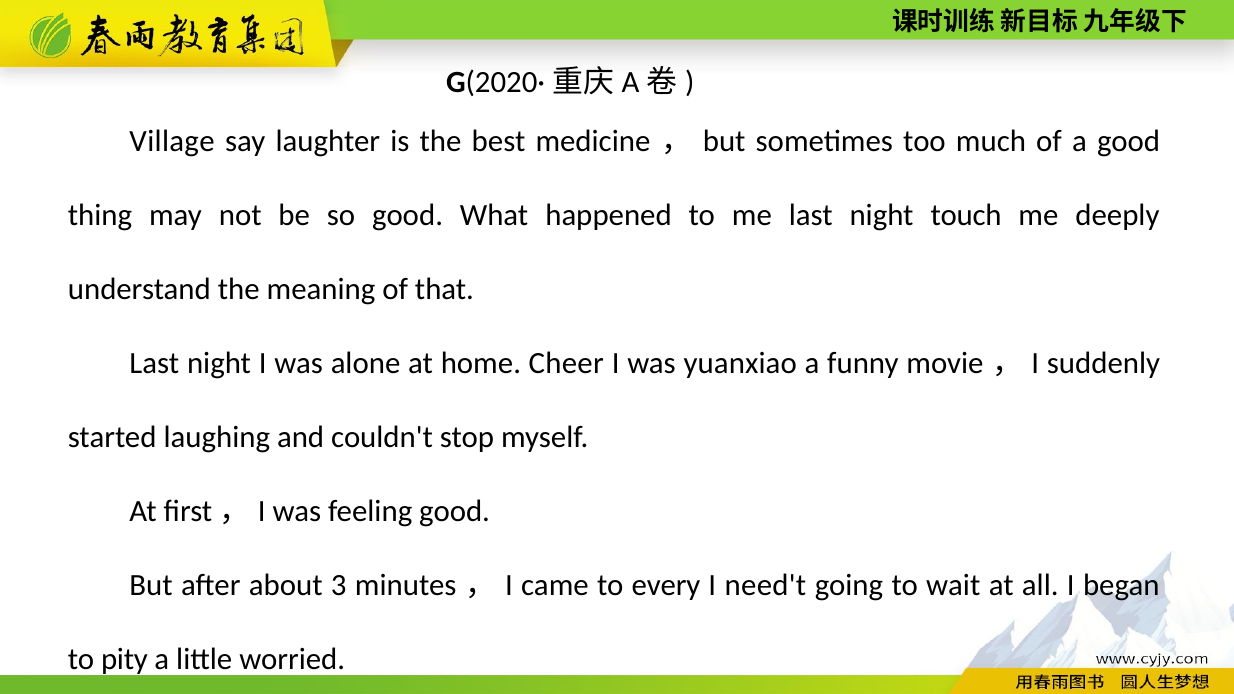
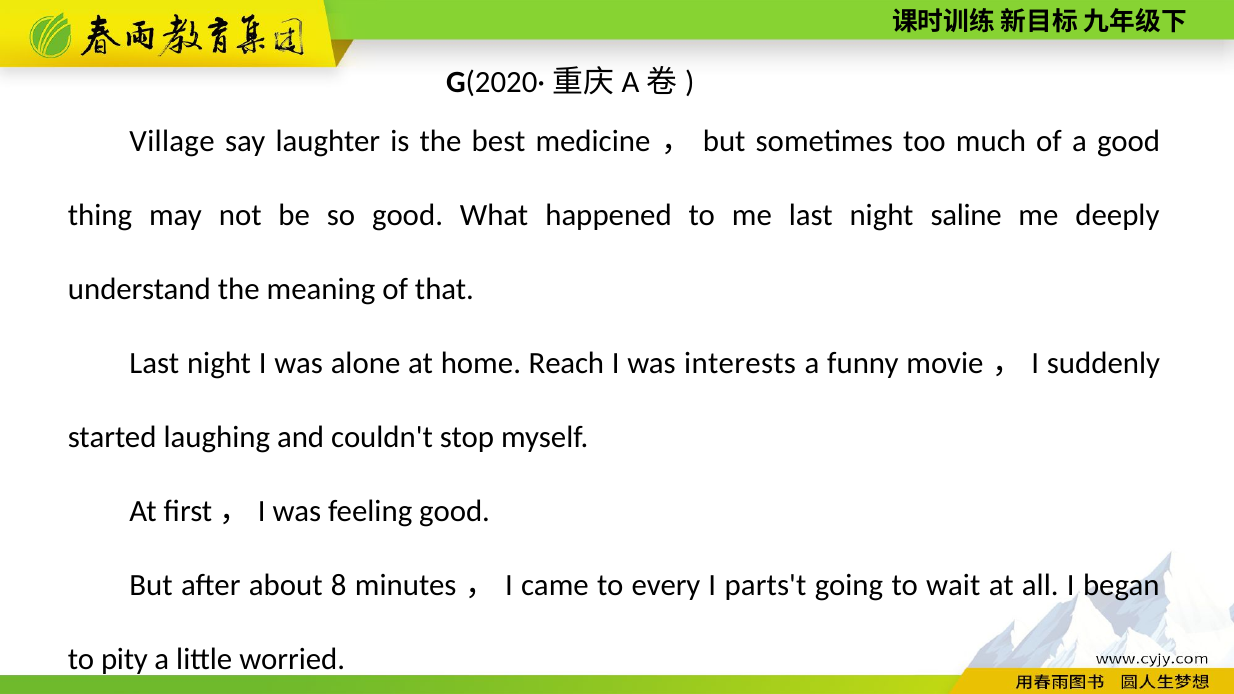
touch: touch -> saline
Cheer: Cheer -> Reach
yuanxiao: yuanxiao -> interests
3: 3 -> 8
need't: need't -> parts't
